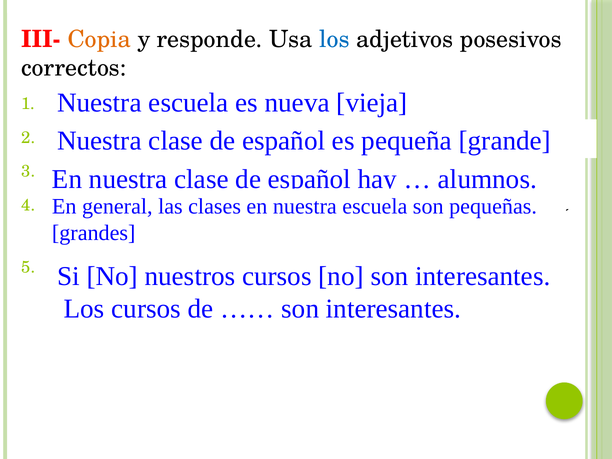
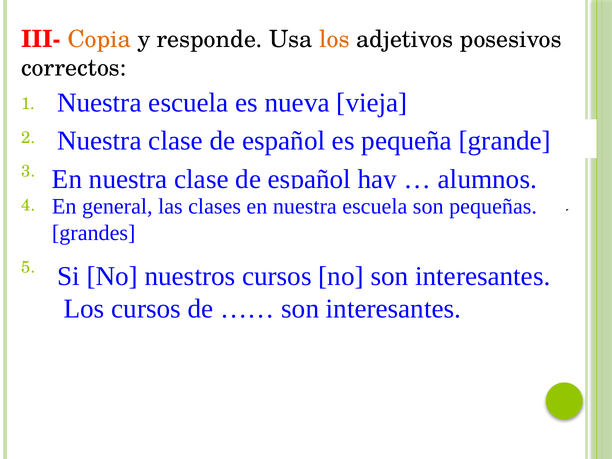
los at (334, 39) colour: blue -> orange
